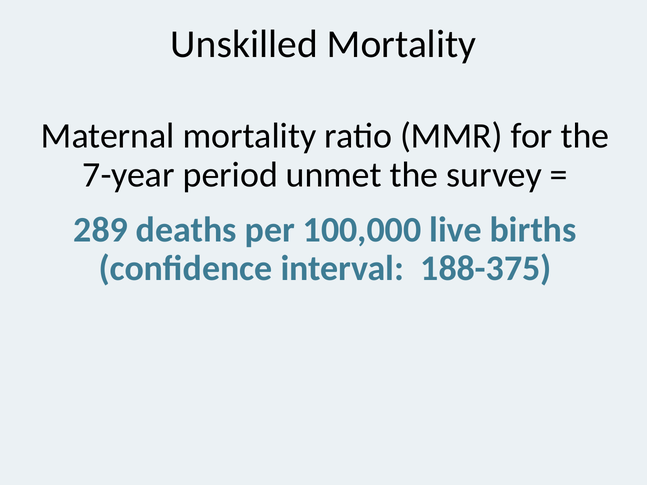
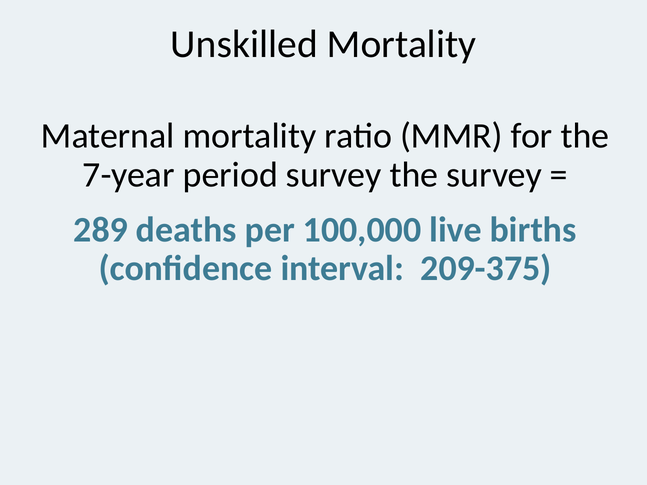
period unmet: unmet -> survey
188-375: 188-375 -> 209-375
